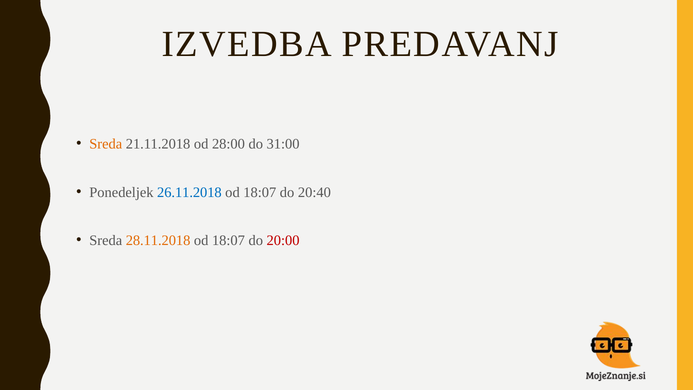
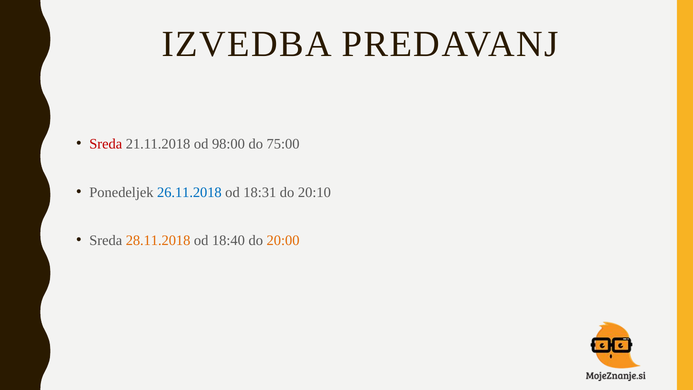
Sreda at (106, 144) colour: orange -> red
28:00: 28:00 -> 98:00
31:00: 31:00 -> 75:00
18:07 at (260, 192): 18:07 -> 18:31
20:40: 20:40 -> 20:10
18:07 at (228, 240): 18:07 -> 18:40
20:00 colour: red -> orange
